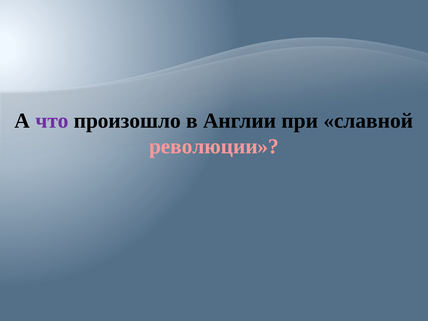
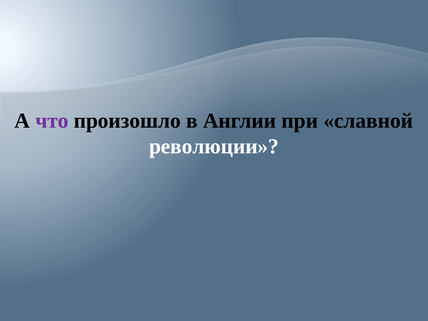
революции colour: pink -> white
